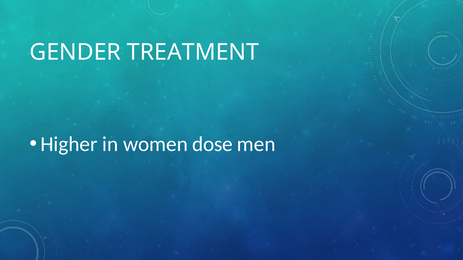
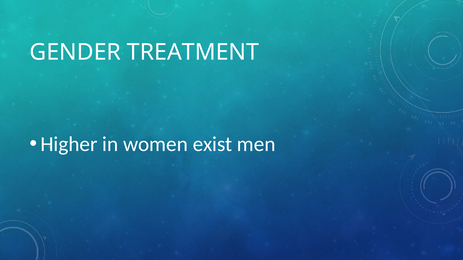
dose: dose -> exist
